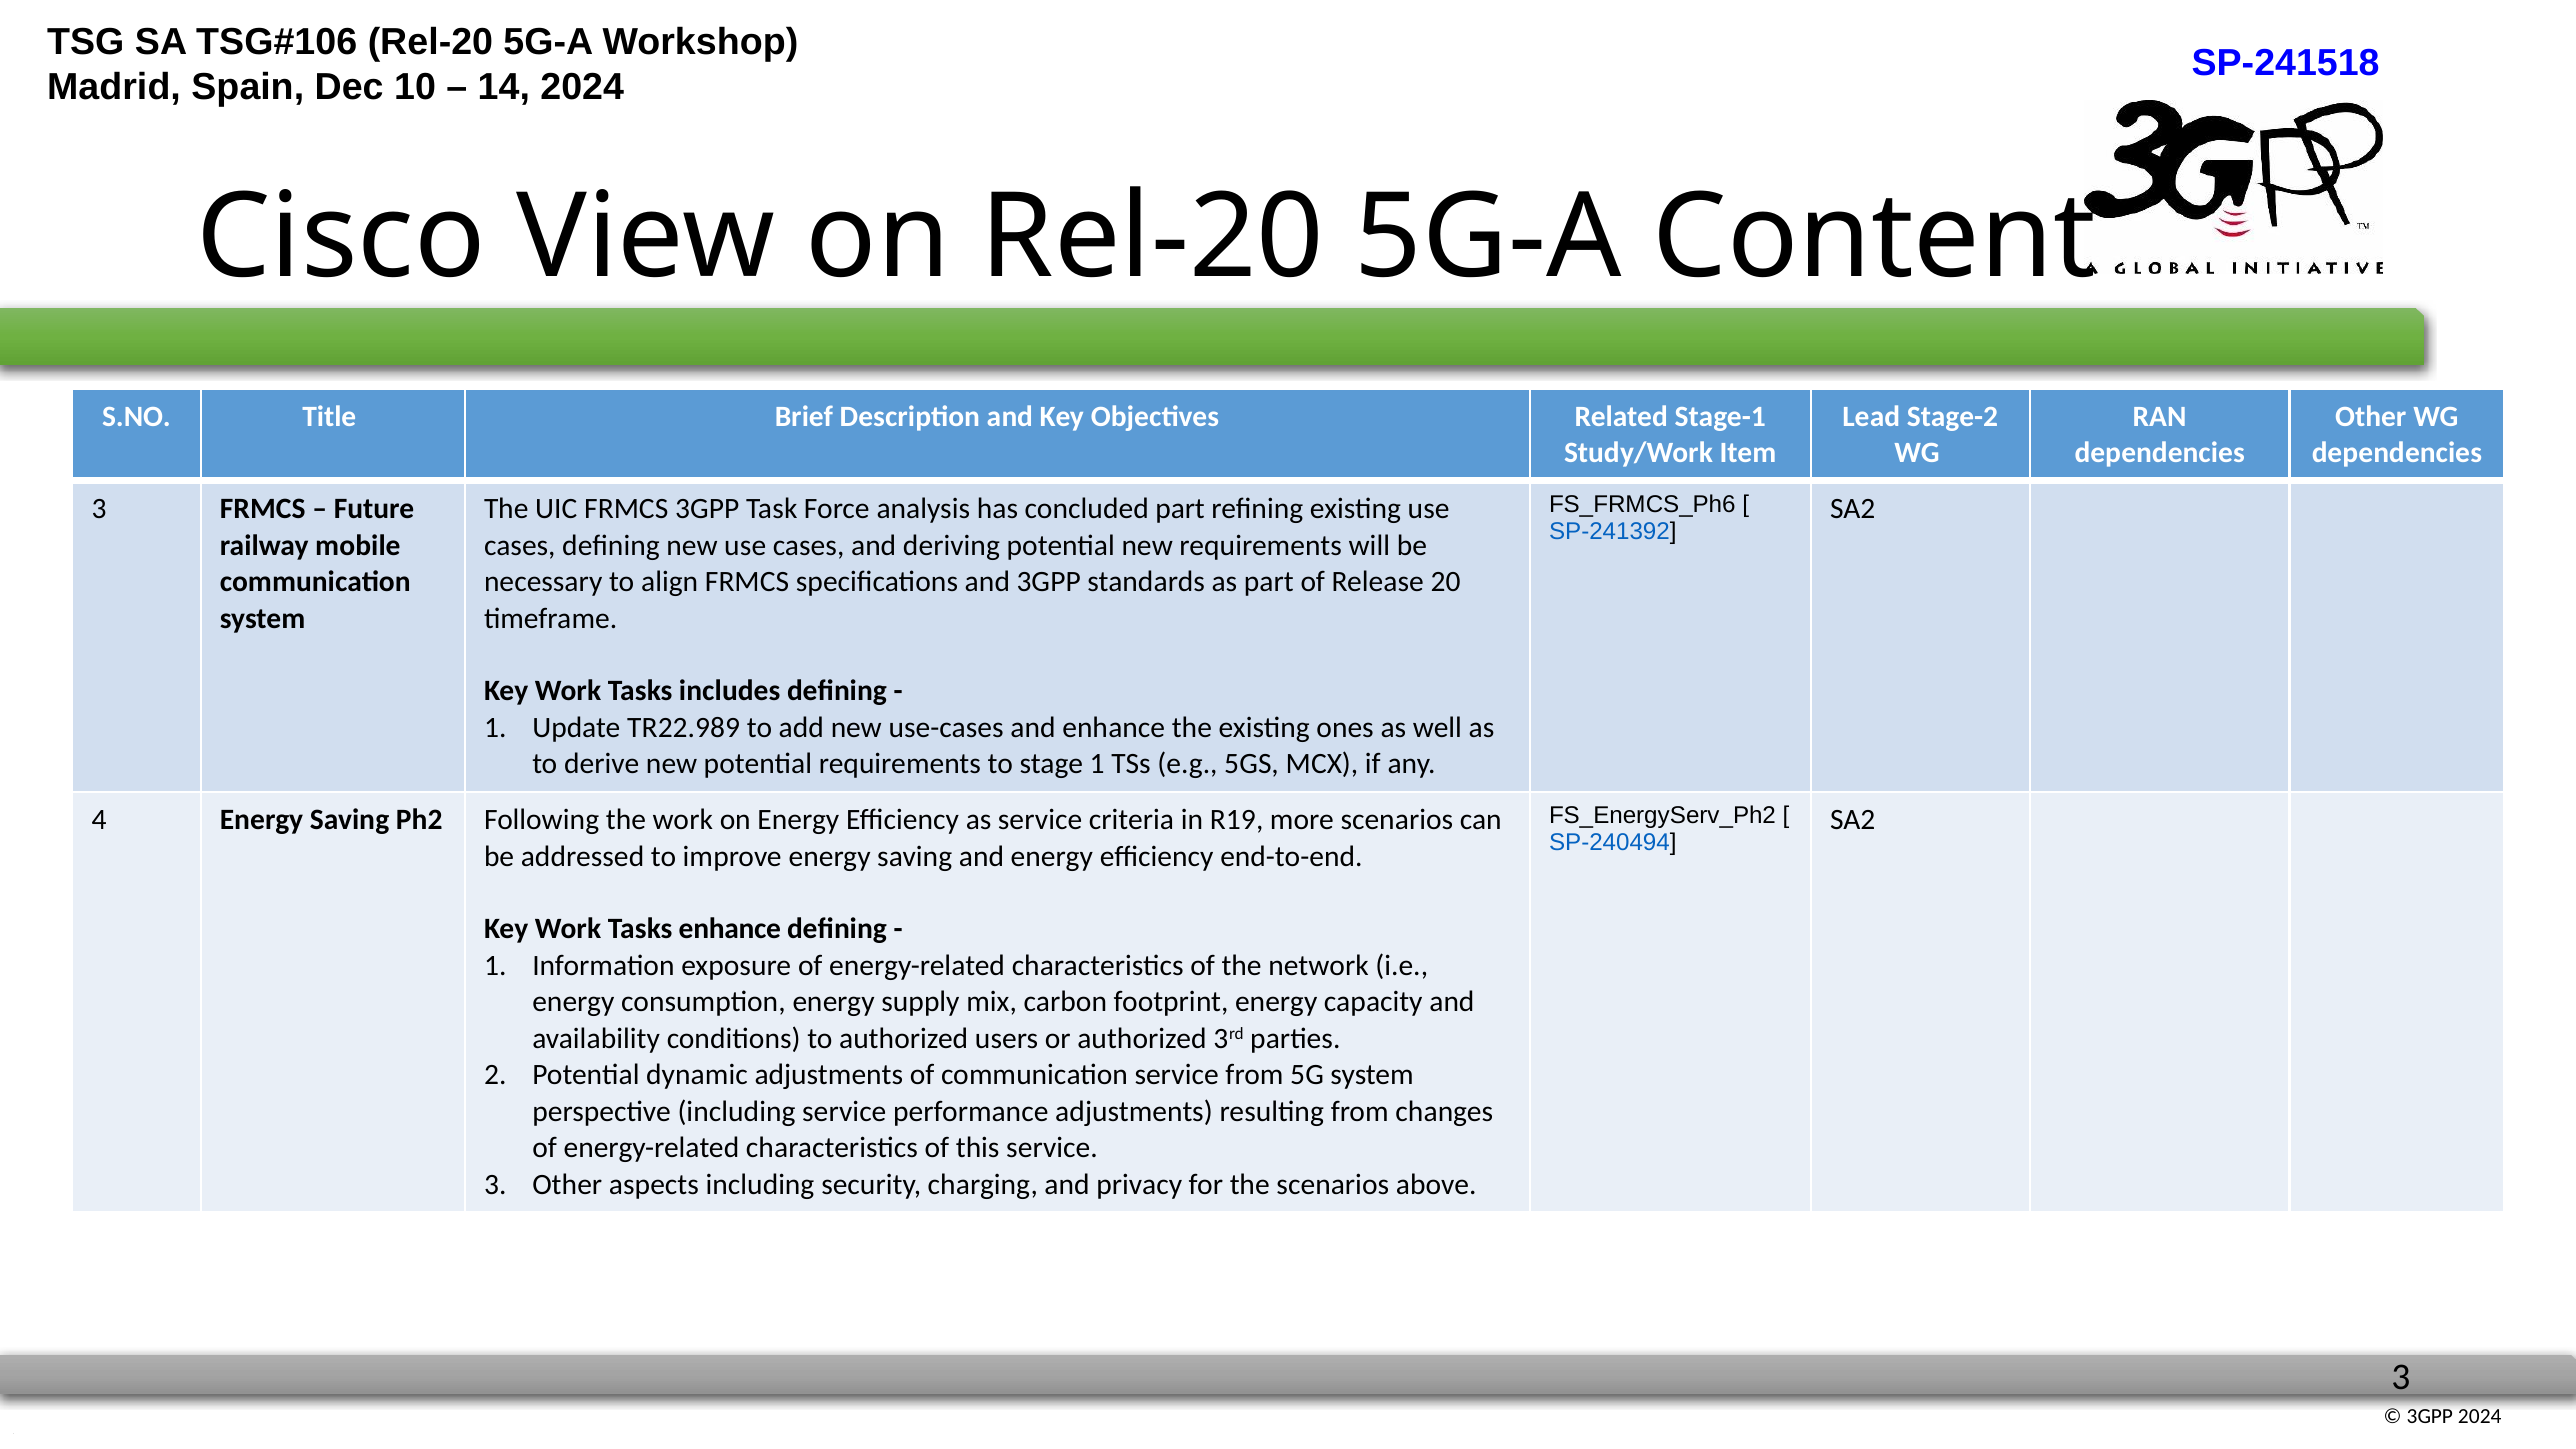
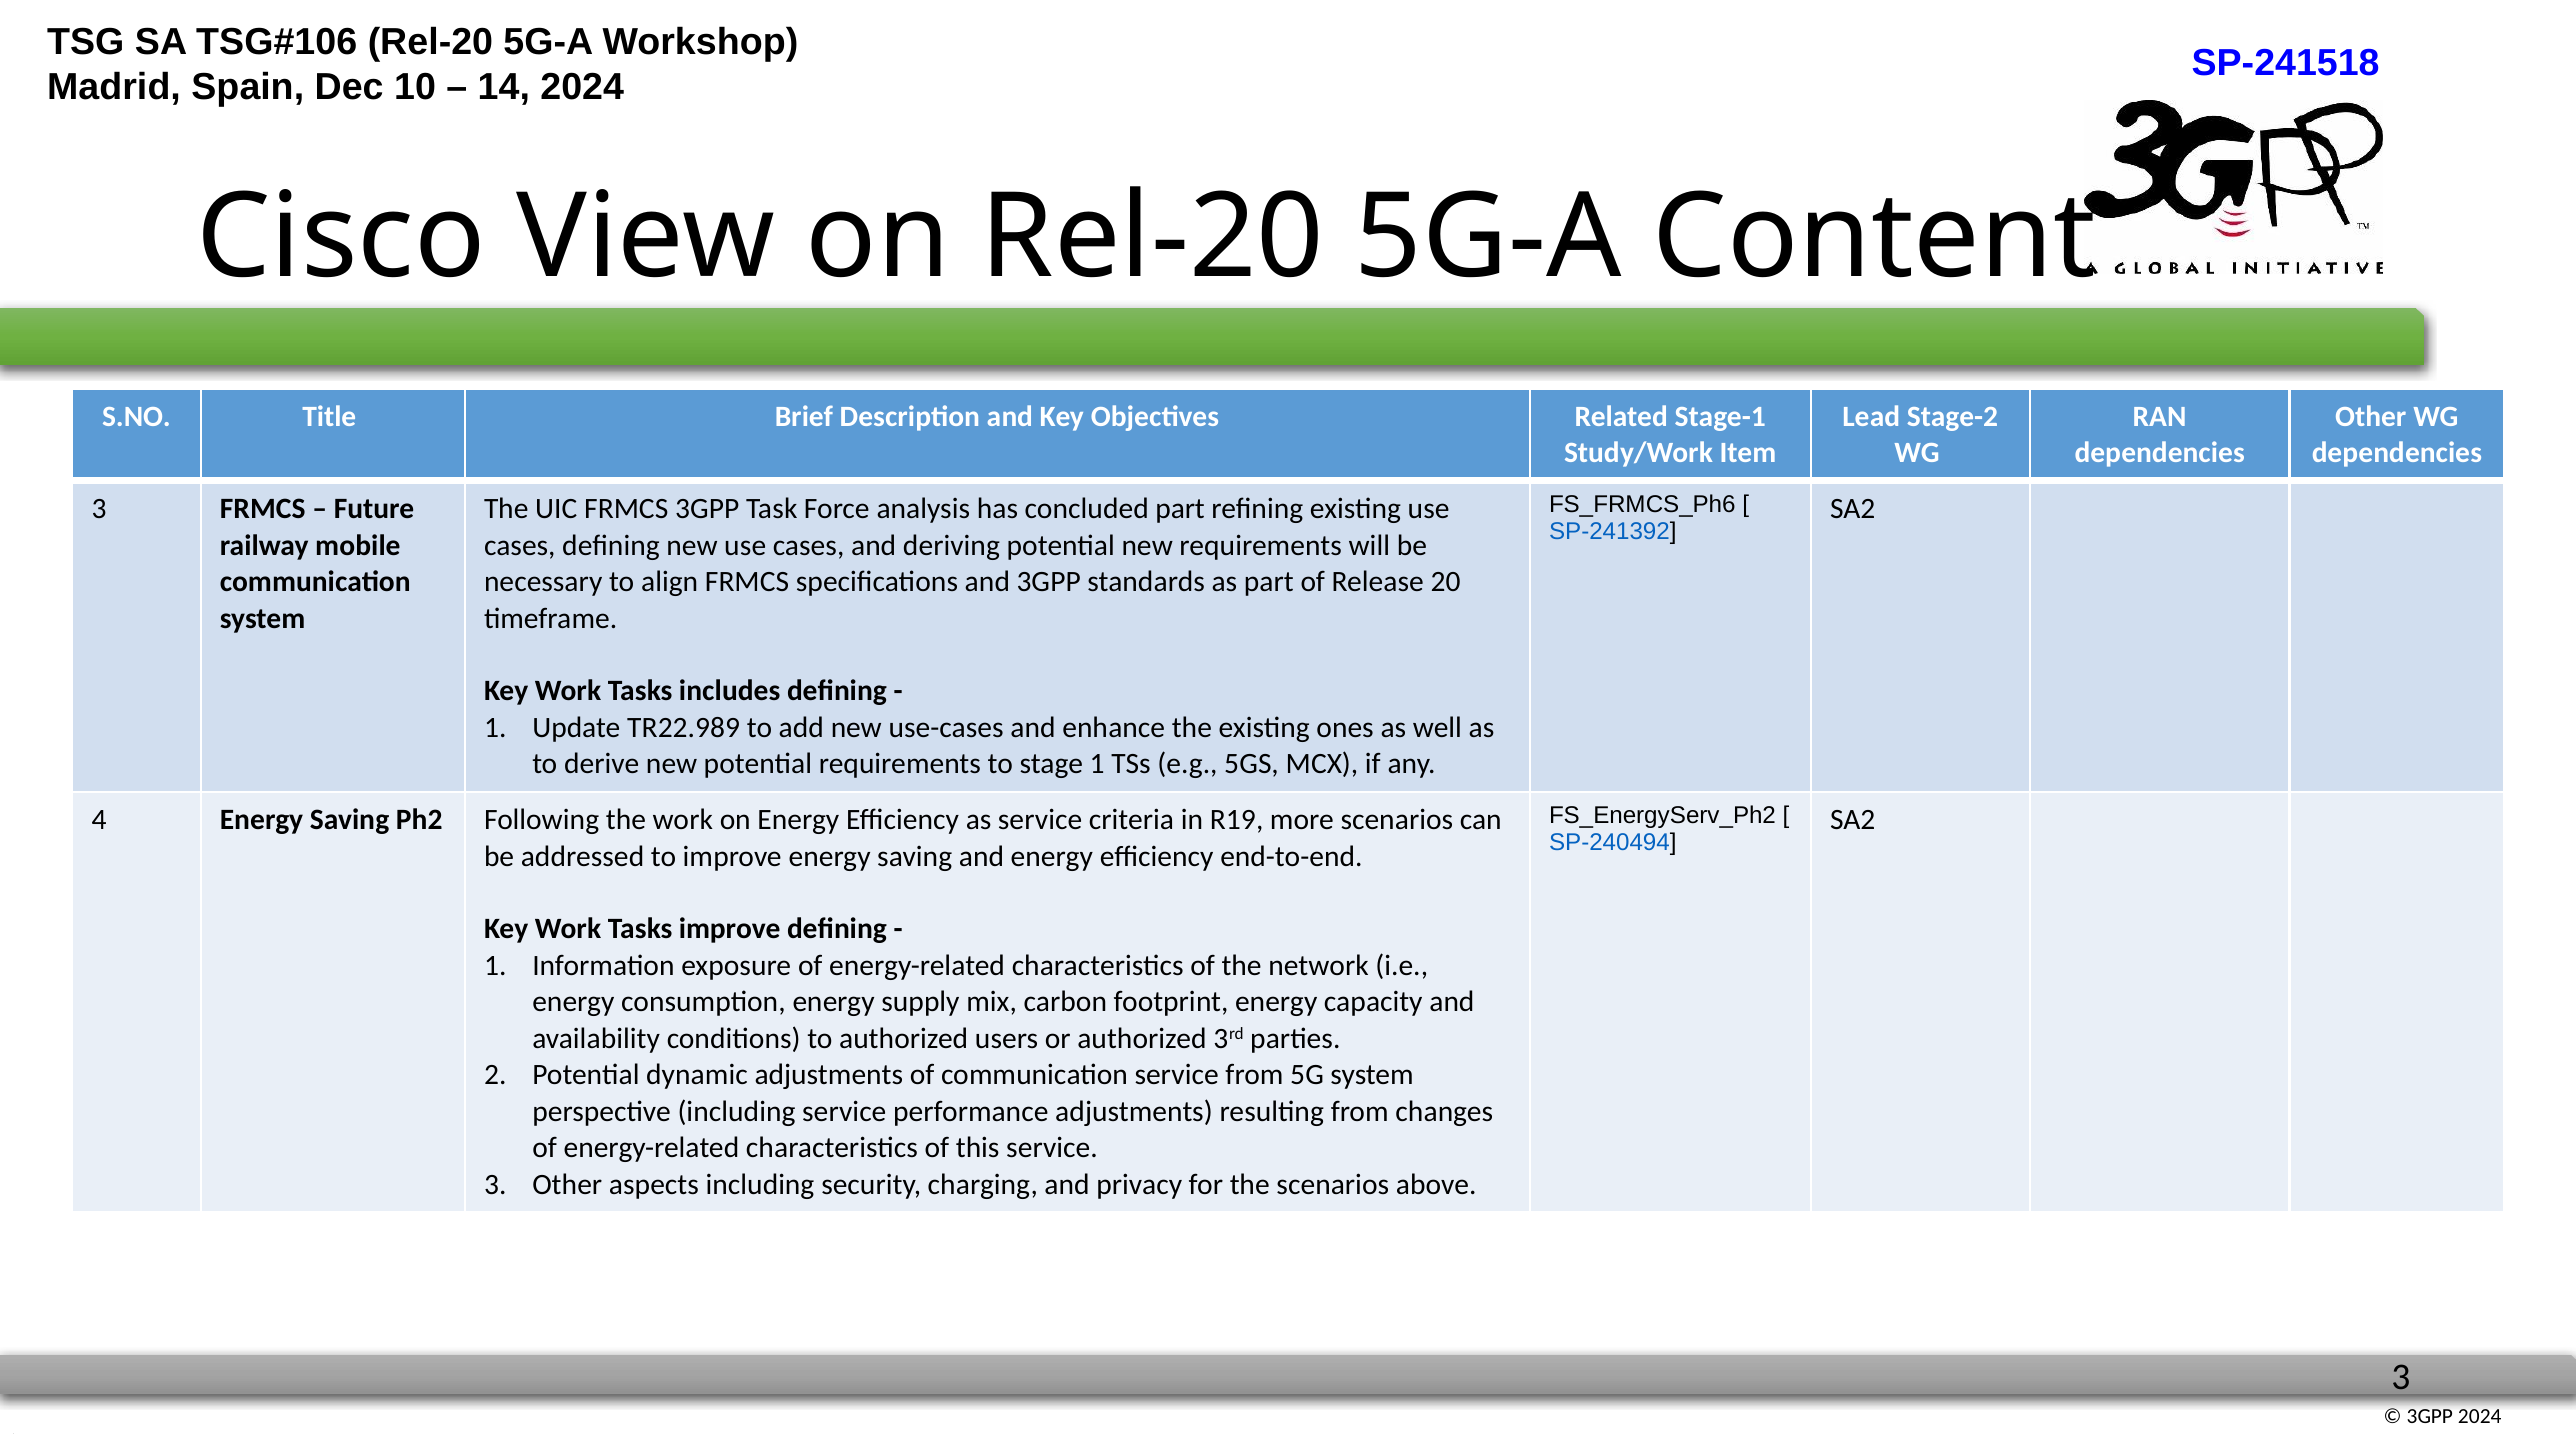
Tasks enhance: enhance -> improve
